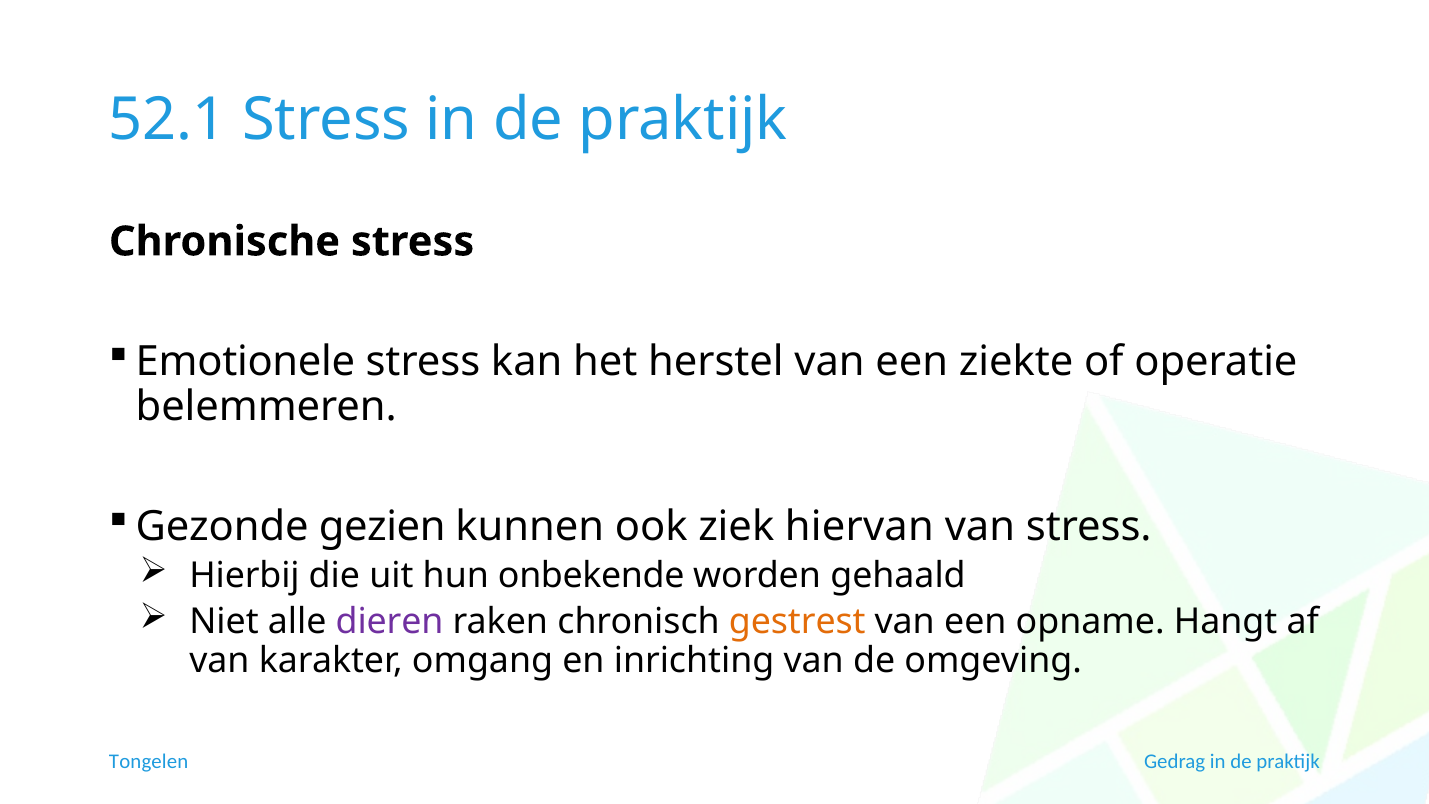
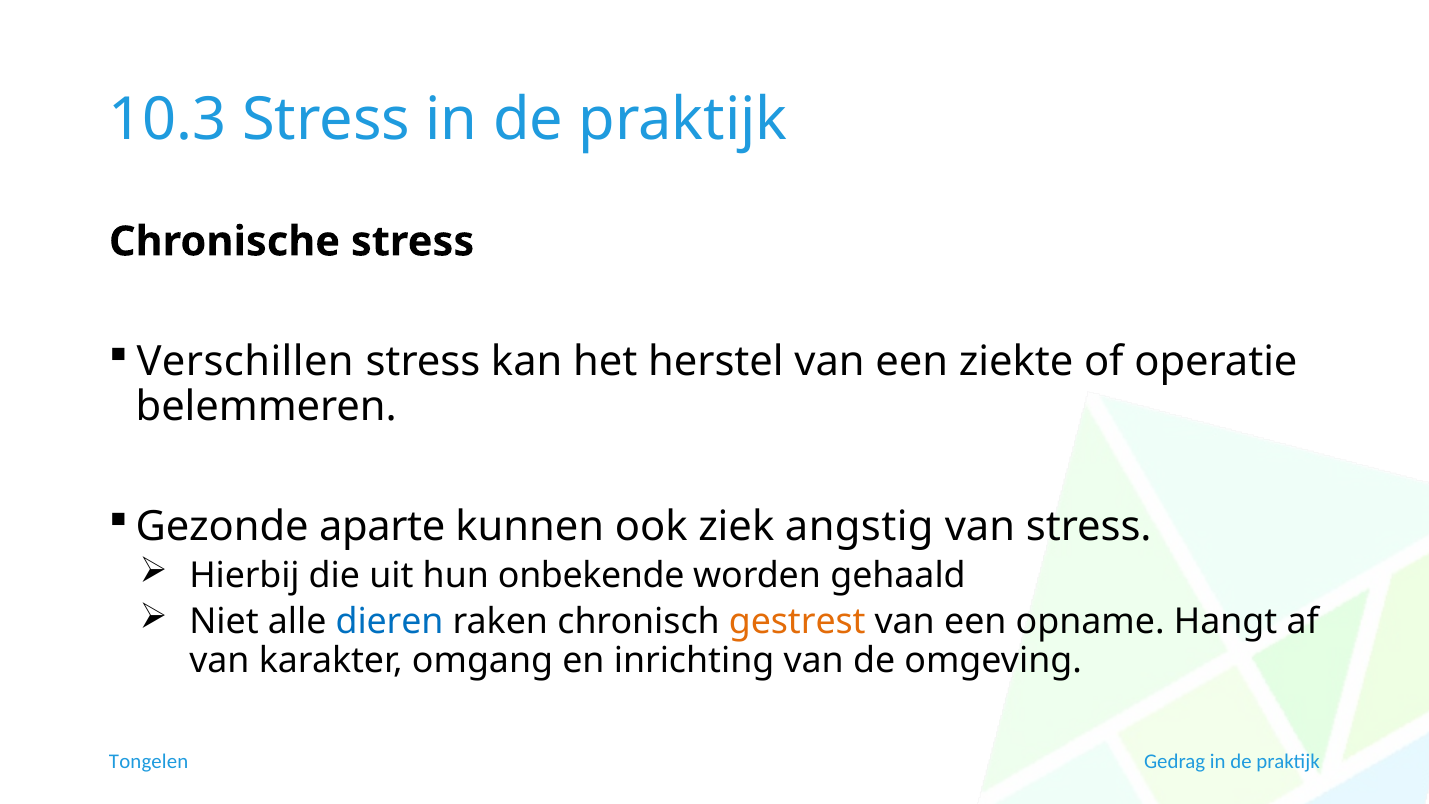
52.1: 52.1 -> 10.3
Emotionele: Emotionele -> Verschillen
gezien: gezien -> aparte
hiervan: hiervan -> angstig
dieren colour: purple -> blue
